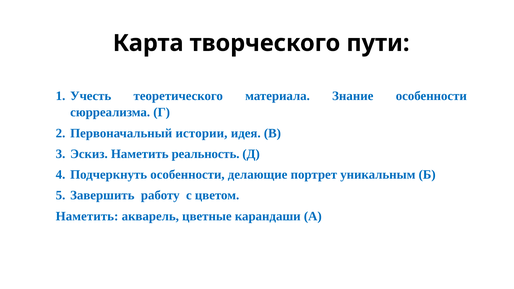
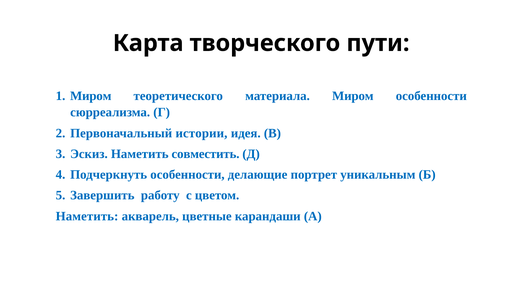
Учесть at (91, 96): Учесть -> Миром
материала Знание: Знание -> Миром
реальность: реальность -> совместить
